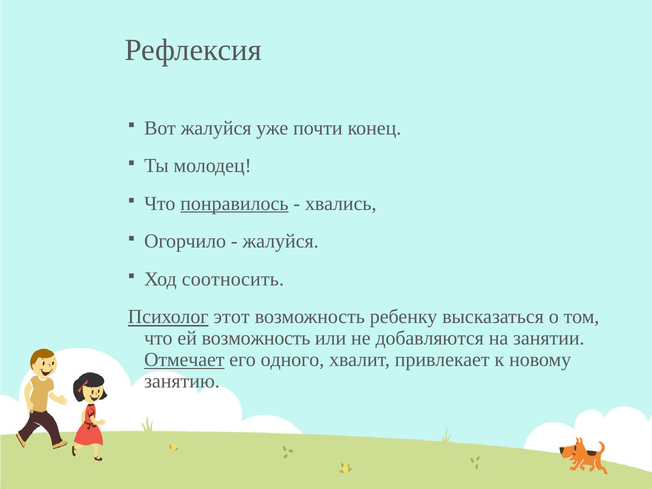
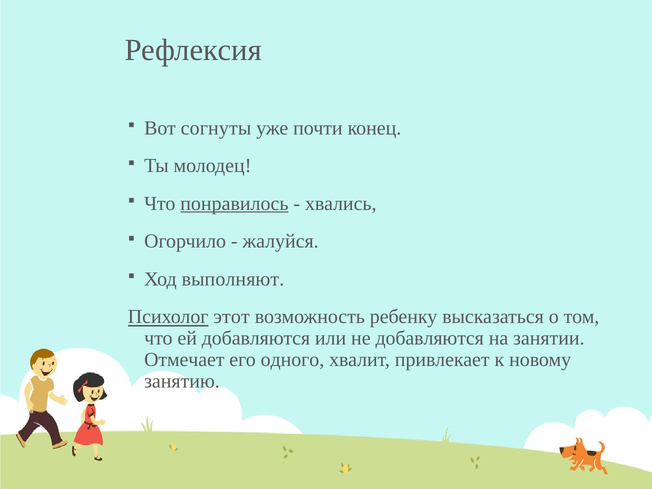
Вот жалуйся: жалуйся -> согнуты
соотносить: соотносить -> выполняют
ей возможность: возможность -> добавляются
Отмечает underline: present -> none
